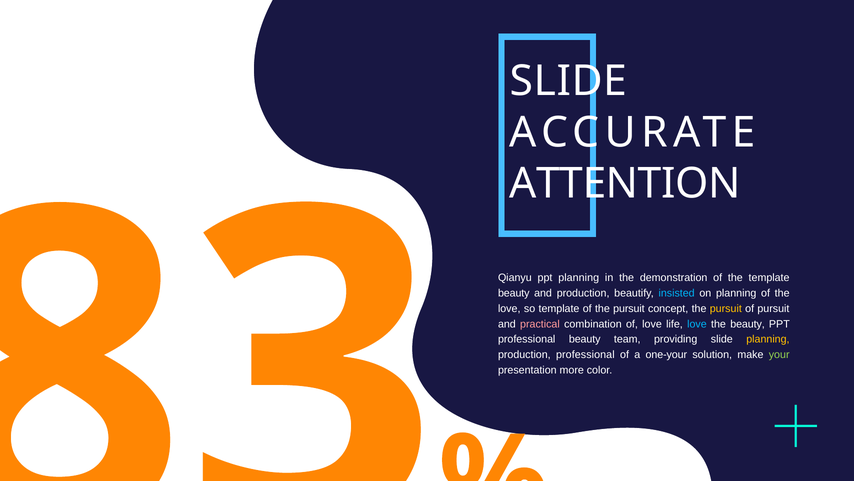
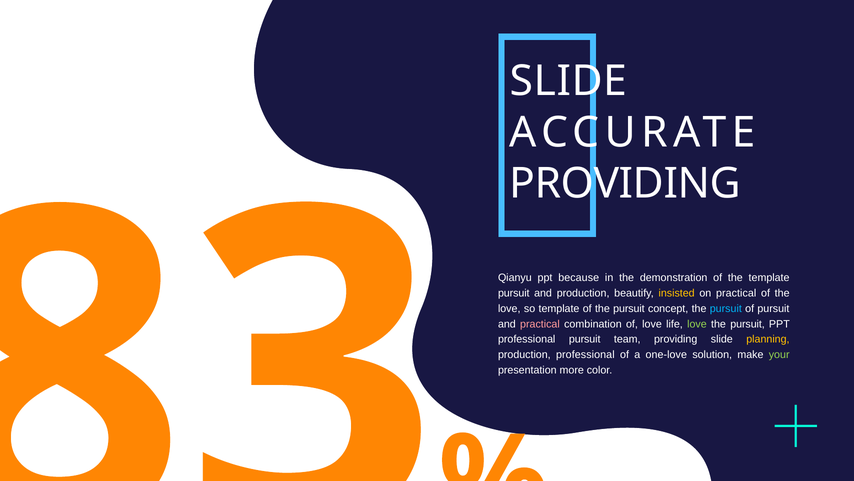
ATTENTION at (625, 183): ATTENTION -> PROVIDING
ppt planning: planning -> because
beauty at (514, 293): beauty -> pursuit
insisted colour: light blue -> yellow
on planning: planning -> practical
pursuit at (726, 308) colour: yellow -> light blue
love at (697, 324) colour: light blue -> light green
beauty at (748, 324): beauty -> pursuit
professional beauty: beauty -> pursuit
one-your: one-your -> one-love
